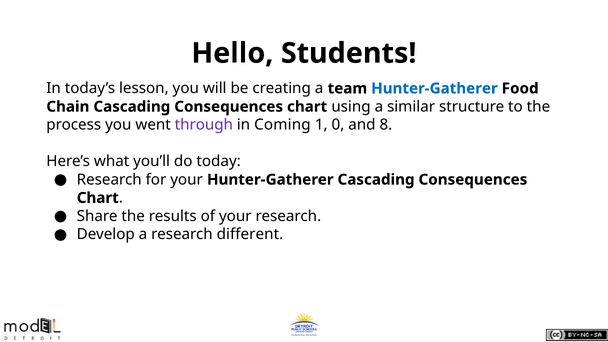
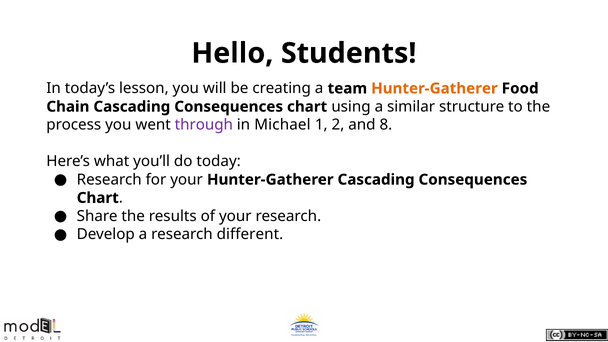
Hunter-Gatherer at (434, 88) colour: blue -> orange
Coming: Coming -> Michael
0: 0 -> 2
